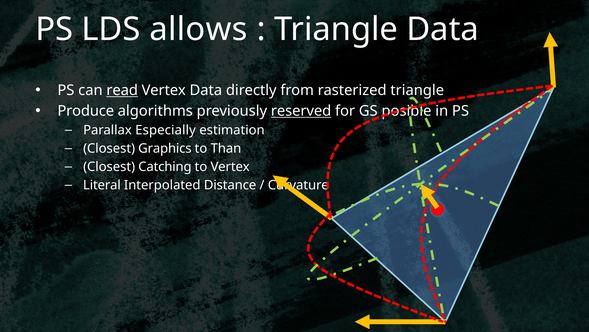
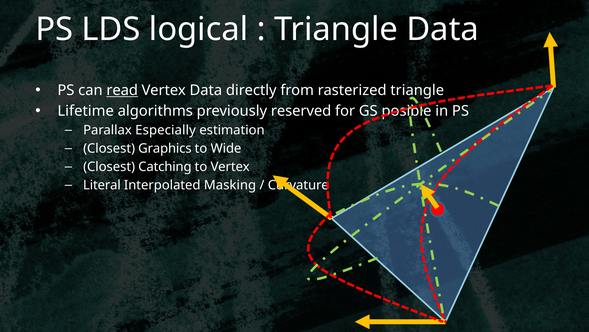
allows: allows -> logical
Produce: Produce -> Lifetime
reserved underline: present -> none
Than: Than -> Wide
Distance: Distance -> Masking
